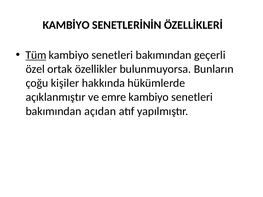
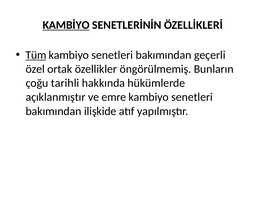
KAMBİYO underline: none -> present
bulunmuyorsa: bulunmuyorsa -> öngörülmemiş
kişiler: kişiler -> tarihli
açıdan: açıdan -> ilişkide
